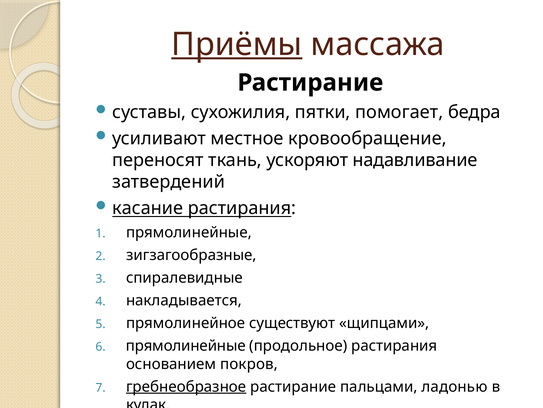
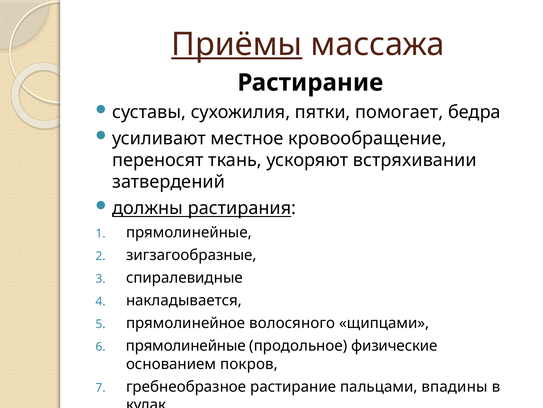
надавливание: надавливание -> встряхивании
касание: касание -> должны
существуют: существуют -> волосяного
продольное растирания: растирания -> физические
гребнеобразное underline: present -> none
ладонью: ладонью -> впадины
